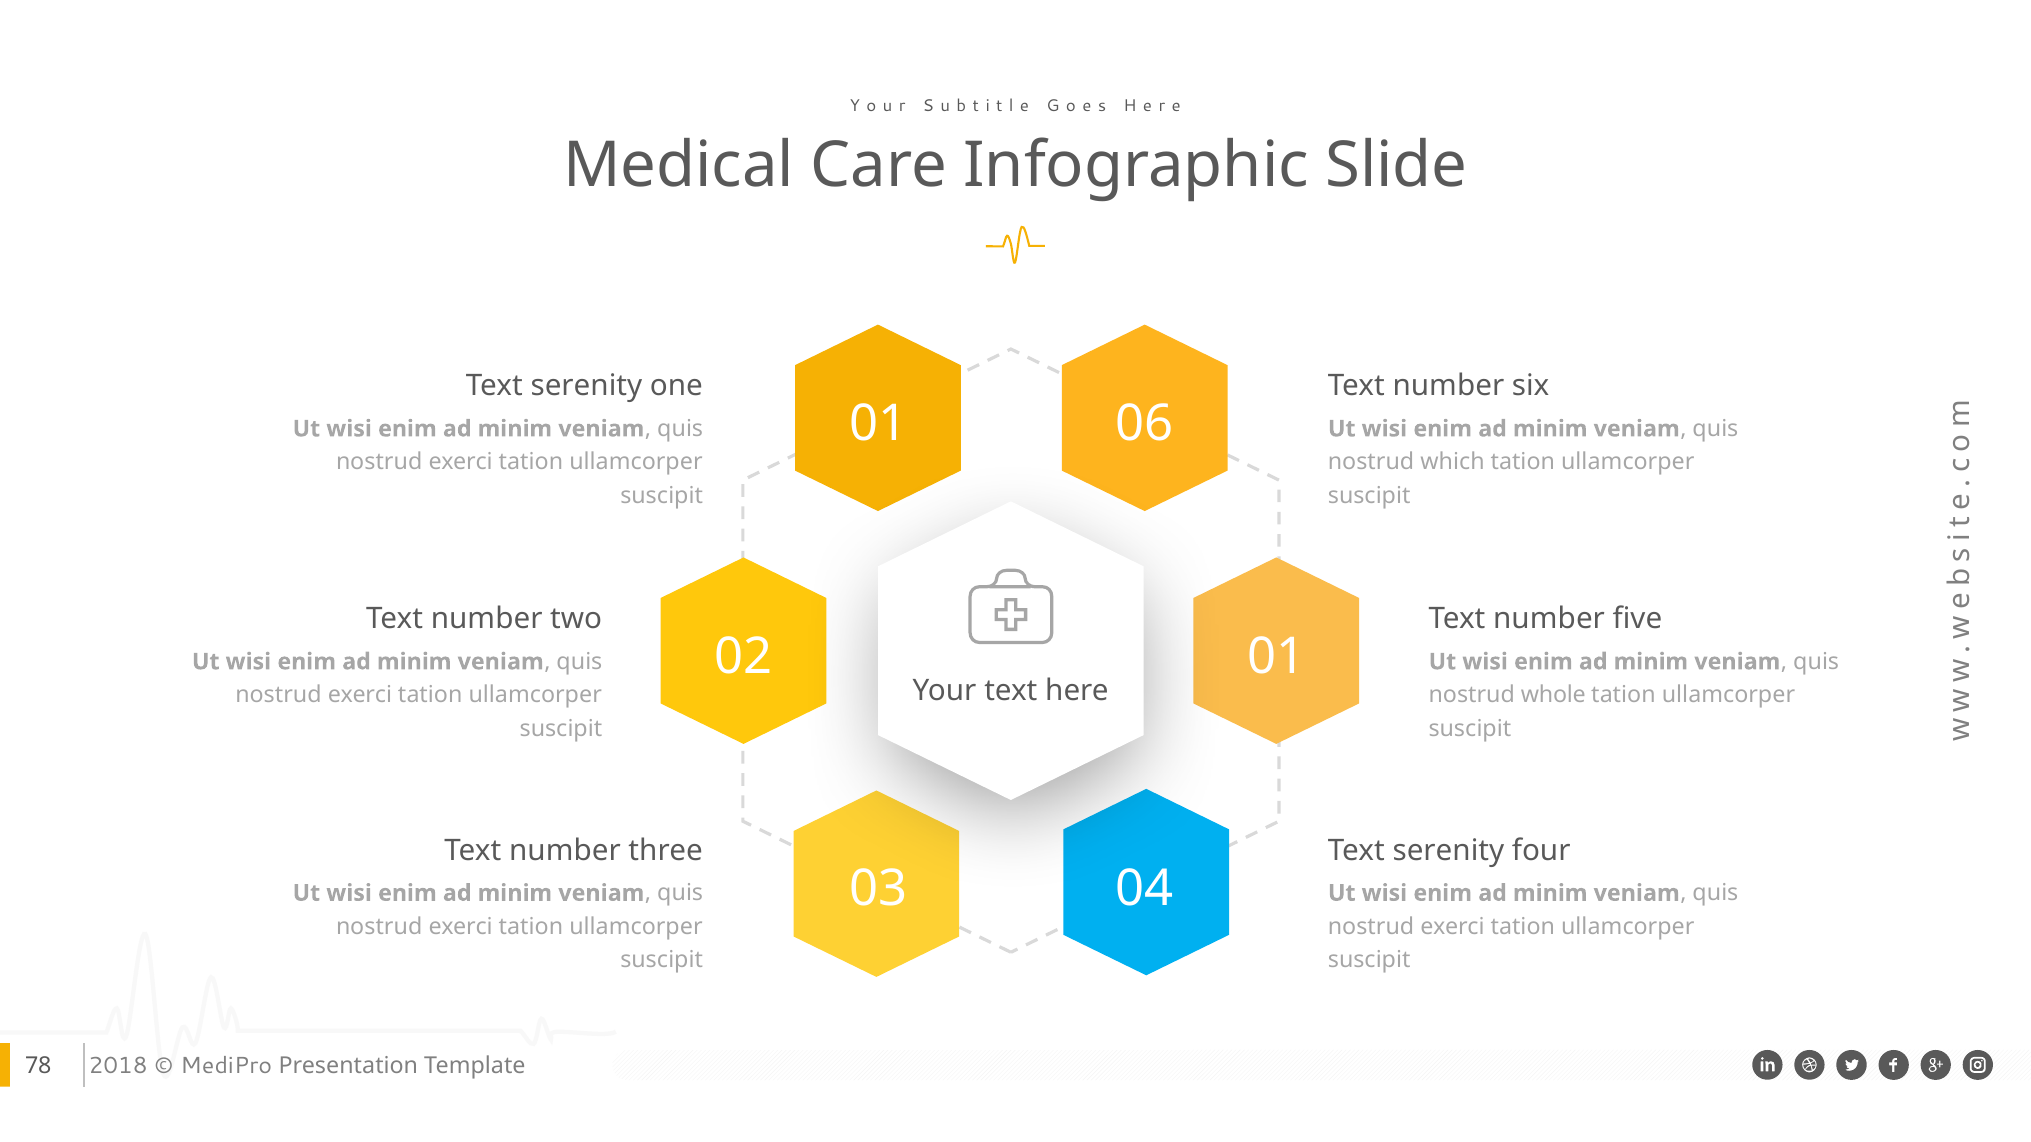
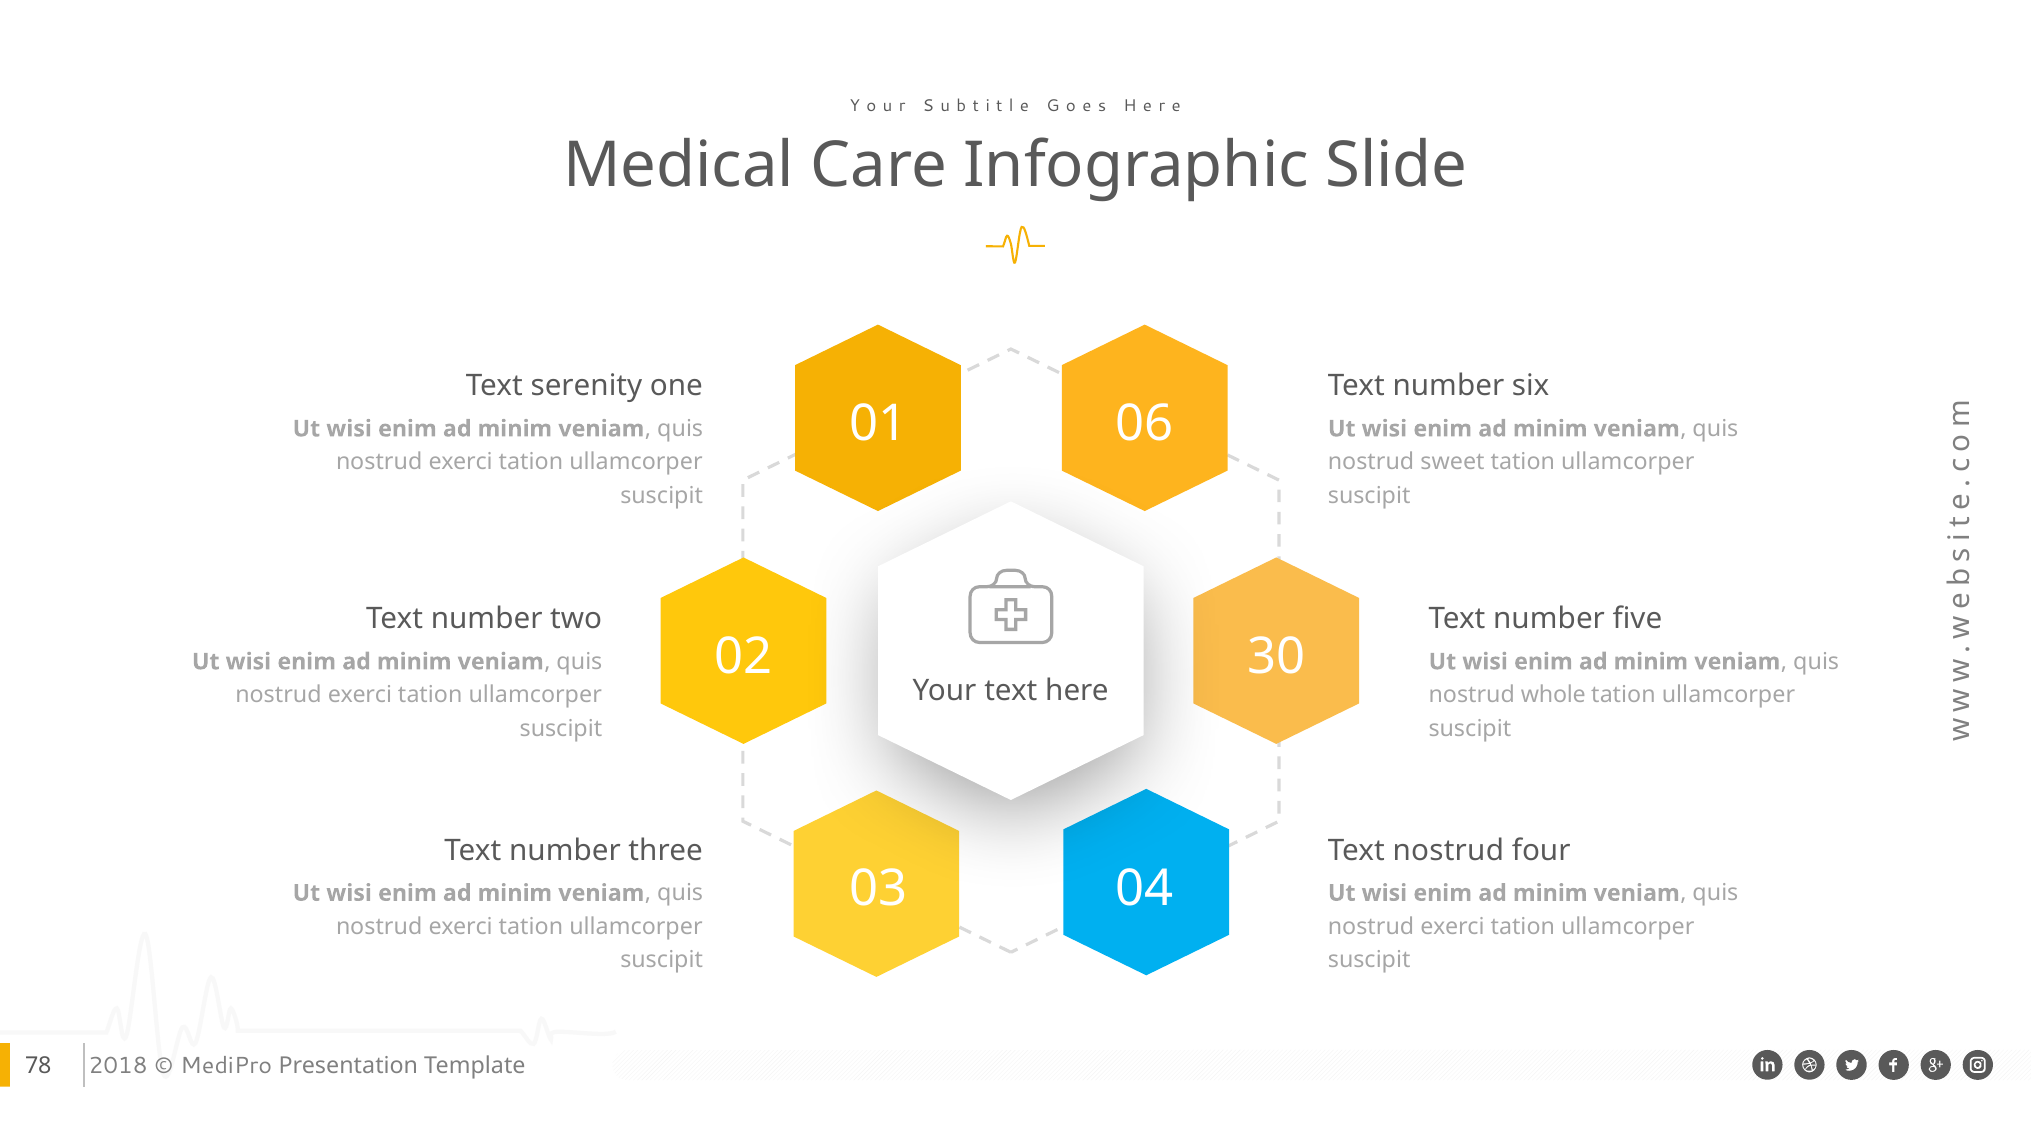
which: which -> sweet
02 01: 01 -> 30
serenity at (1448, 851): serenity -> nostrud
